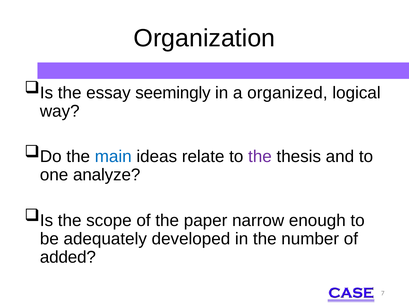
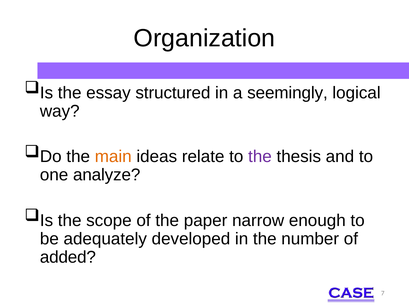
seemingly: seemingly -> structured
organized: organized -> seemingly
main colour: blue -> orange
